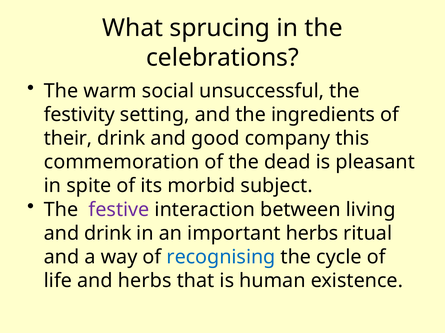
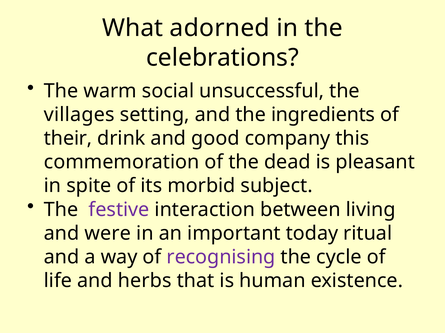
sprucing: sprucing -> adorned
festivity: festivity -> villages
and drink: drink -> were
important herbs: herbs -> today
recognising colour: blue -> purple
